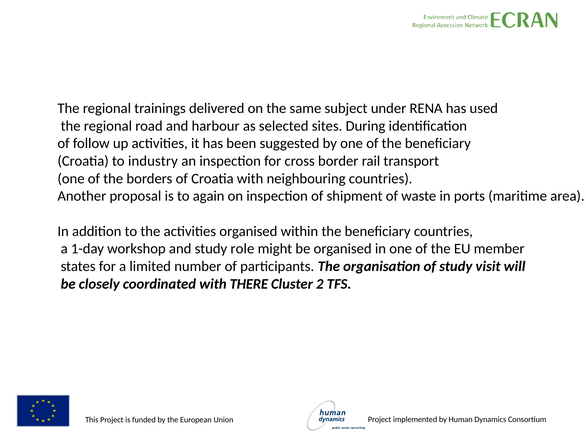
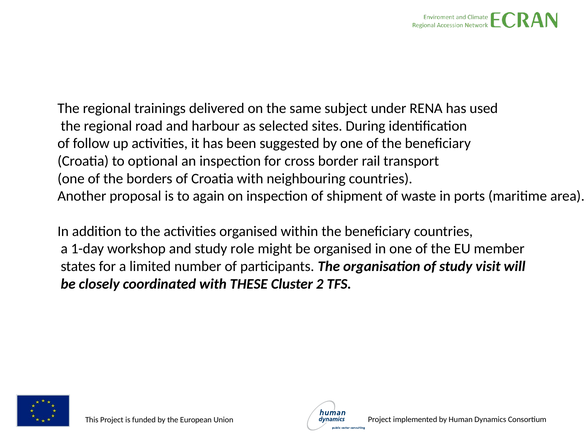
industry: industry -> optional
THERE: THERE -> THESE
